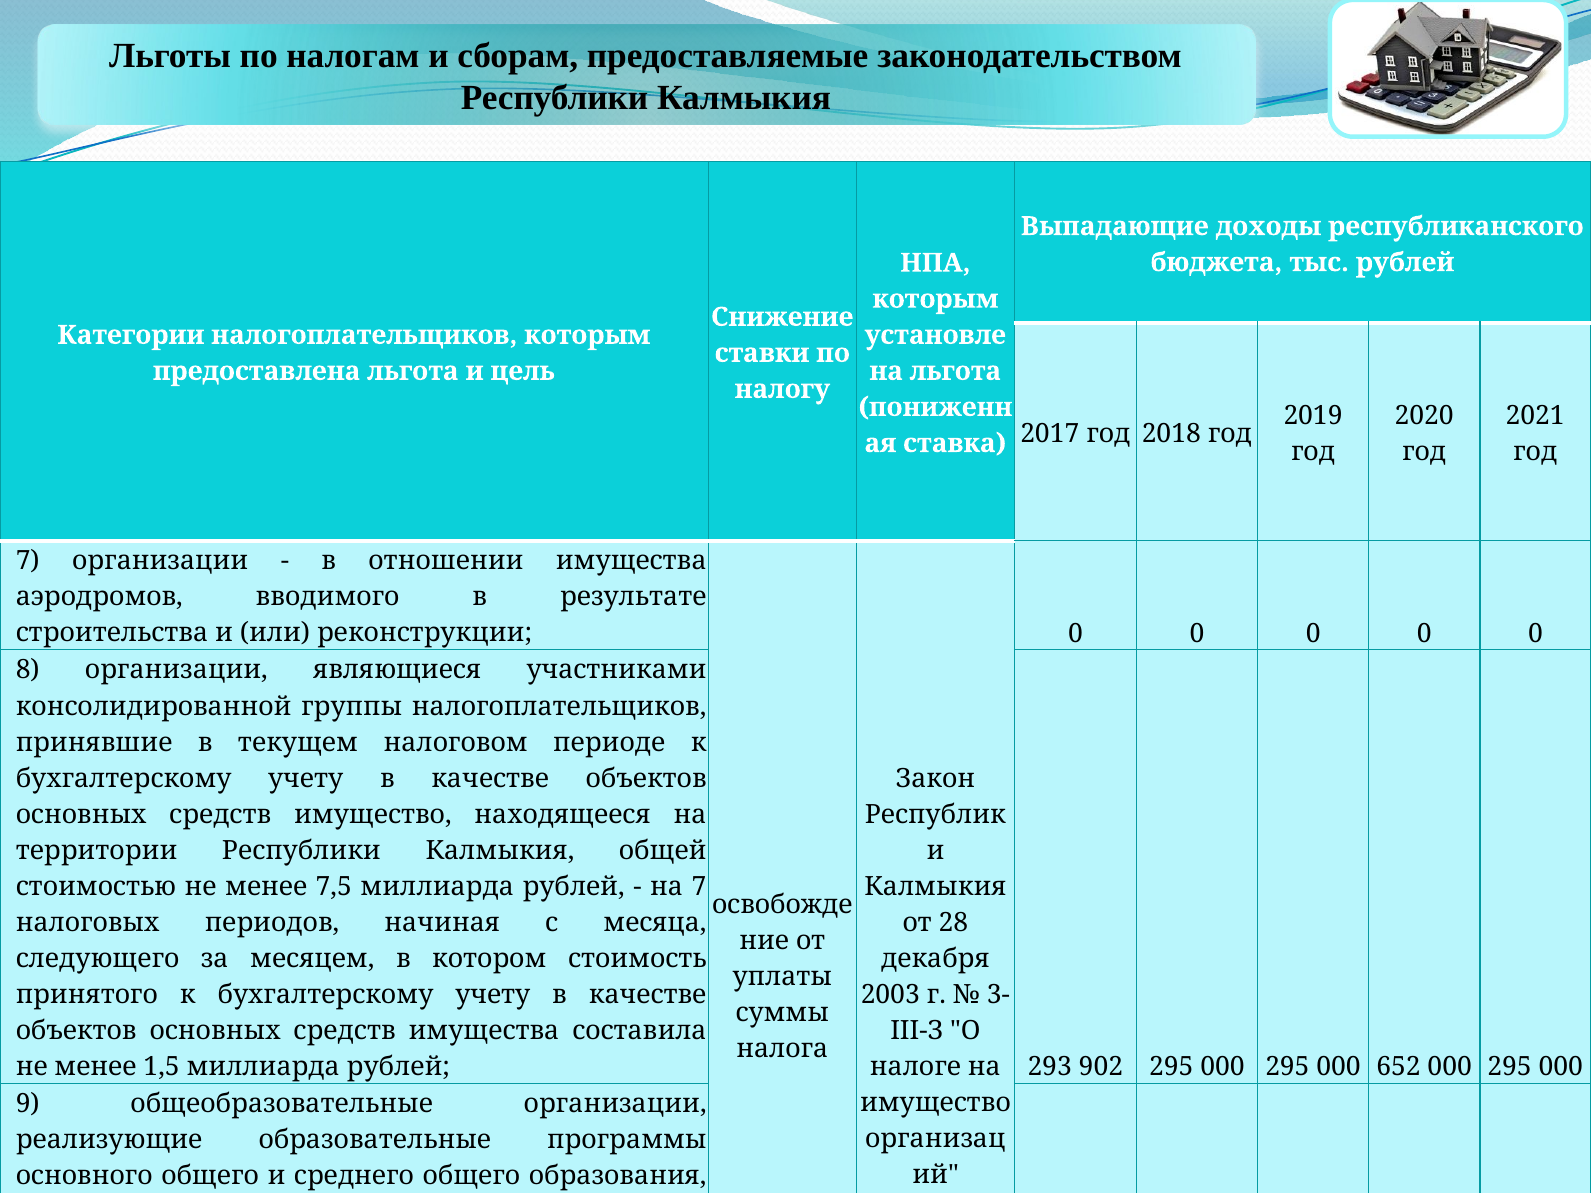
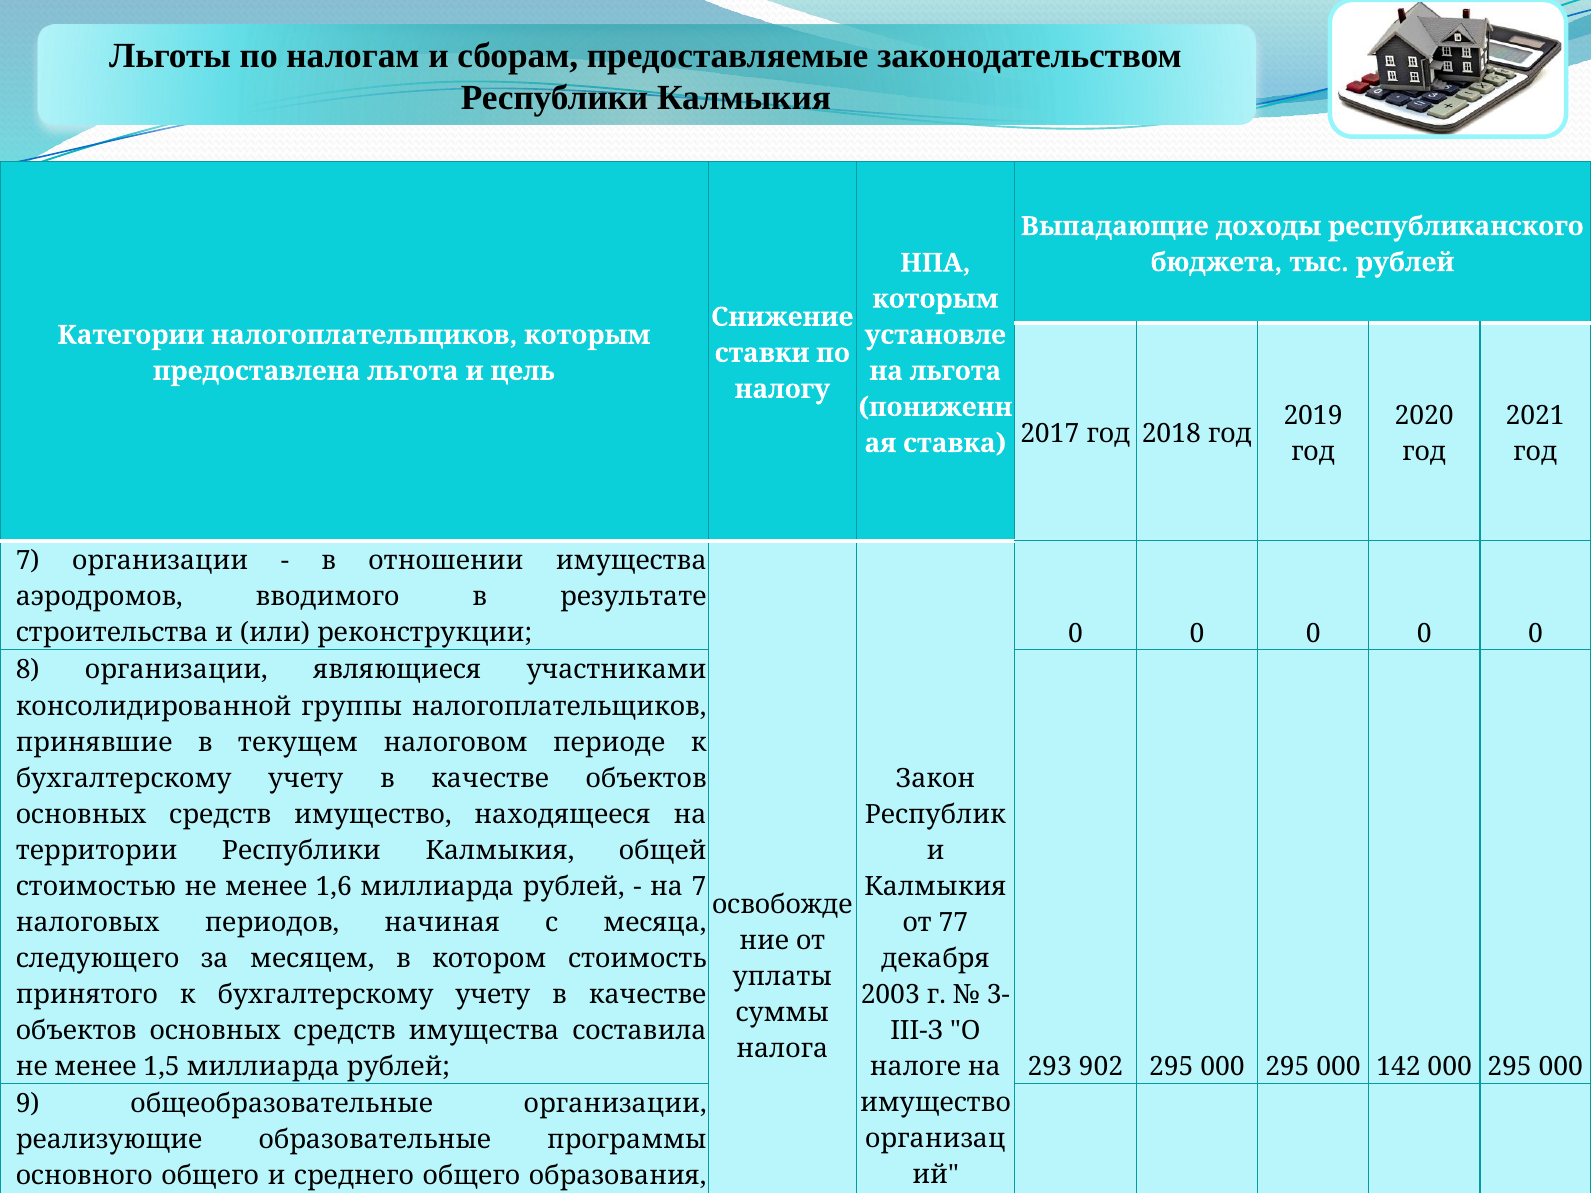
7,5: 7,5 -> 1,6
28: 28 -> 77
652: 652 -> 142
